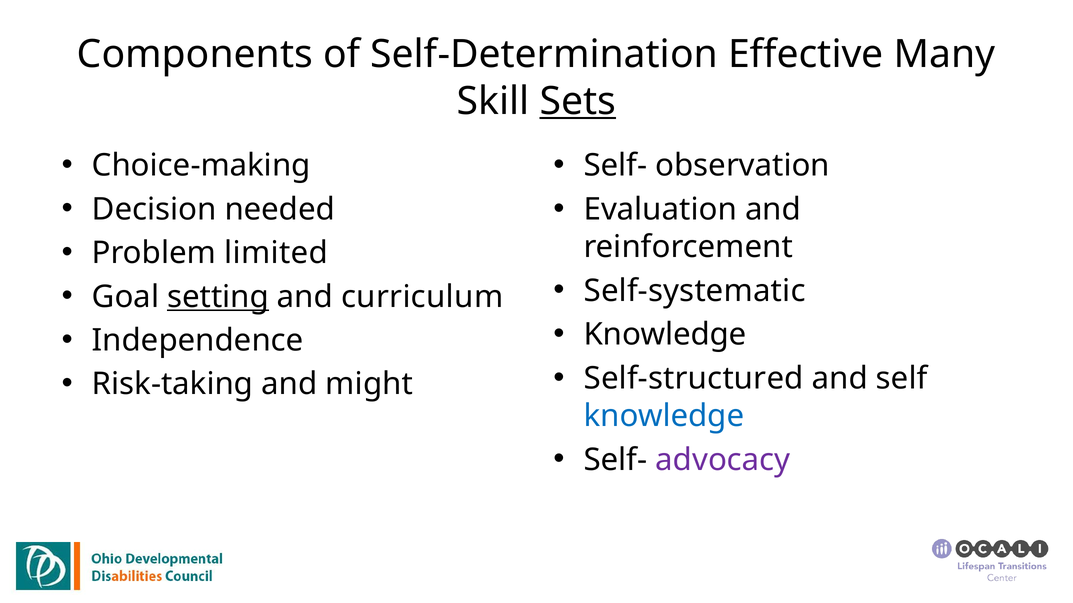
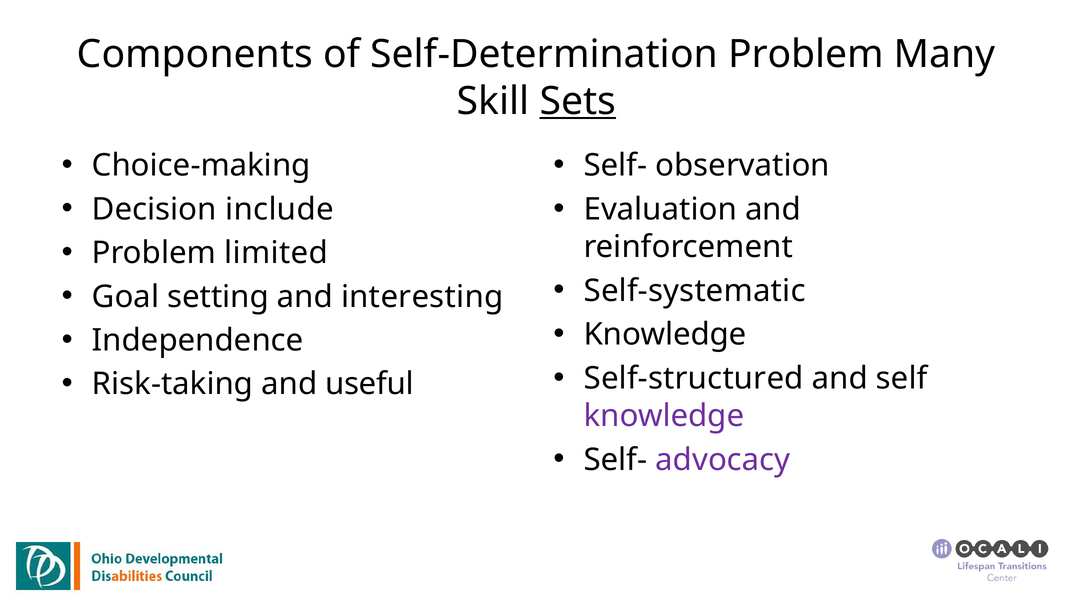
Self-Determination Effective: Effective -> Problem
needed: needed -> include
setting underline: present -> none
curriculum: curriculum -> interesting
might: might -> useful
knowledge at (664, 416) colour: blue -> purple
